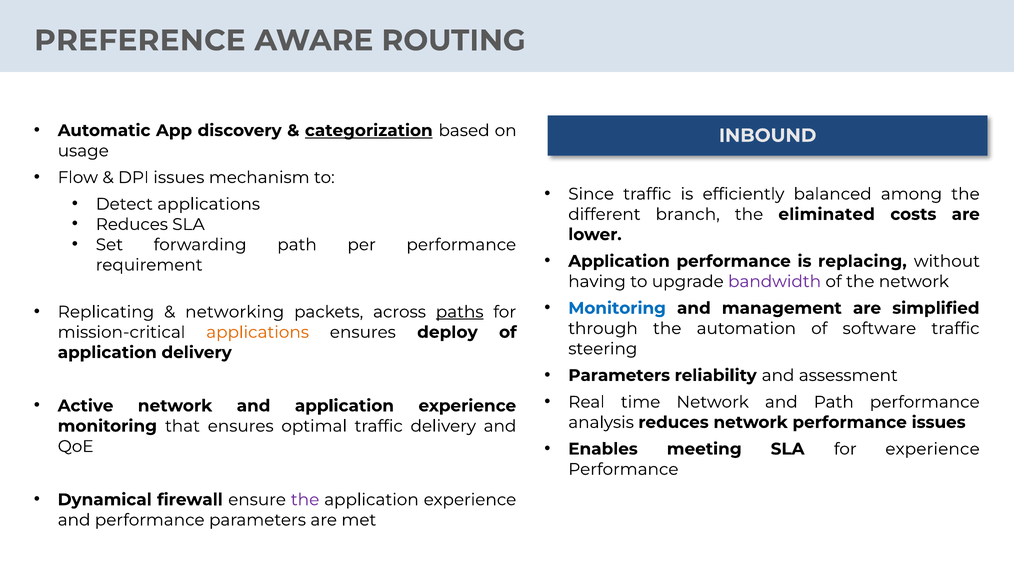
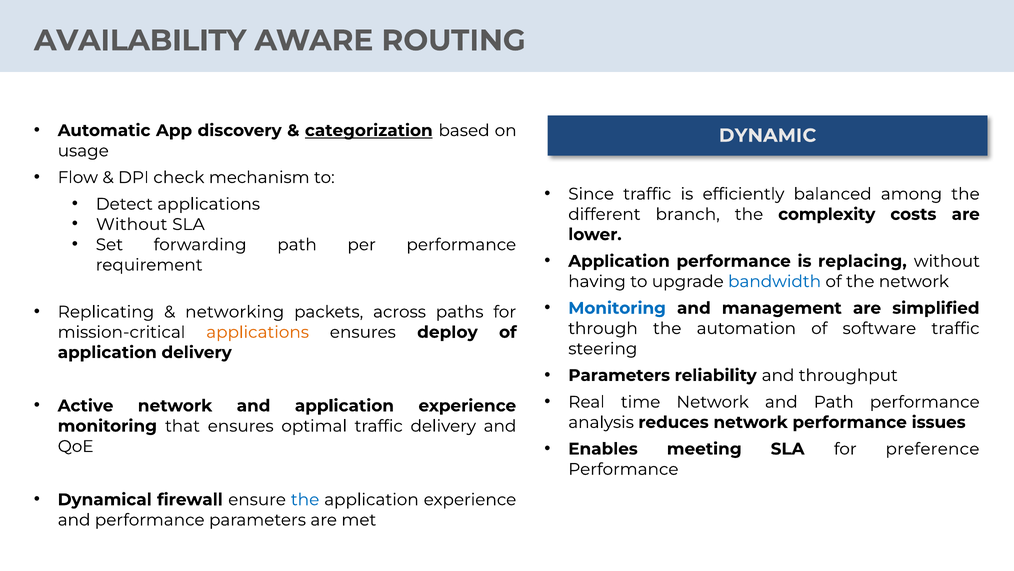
PREFERENCE: PREFERENCE -> AVAILABILITY
INBOUND: INBOUND -> DYNAMIC
DPI issues: issues -> check
eliminated: eliminated -> complexity
Reduces at (132, 224): Reduces -> Without
bandwidth colour: purple -> blue
paths underline: present -> none
assessment: assessment -> throughput
for experience: experience -> preference
the at (305, 499) colour: purple -> blue
